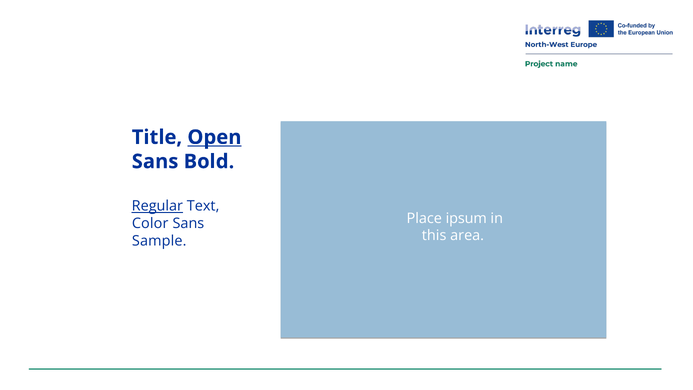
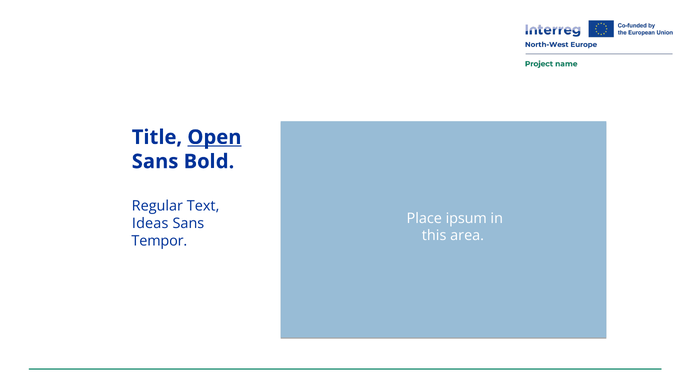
Regular underline: present -> none
Color: Color -> Ideas
Sample: Sample -> Tempor
